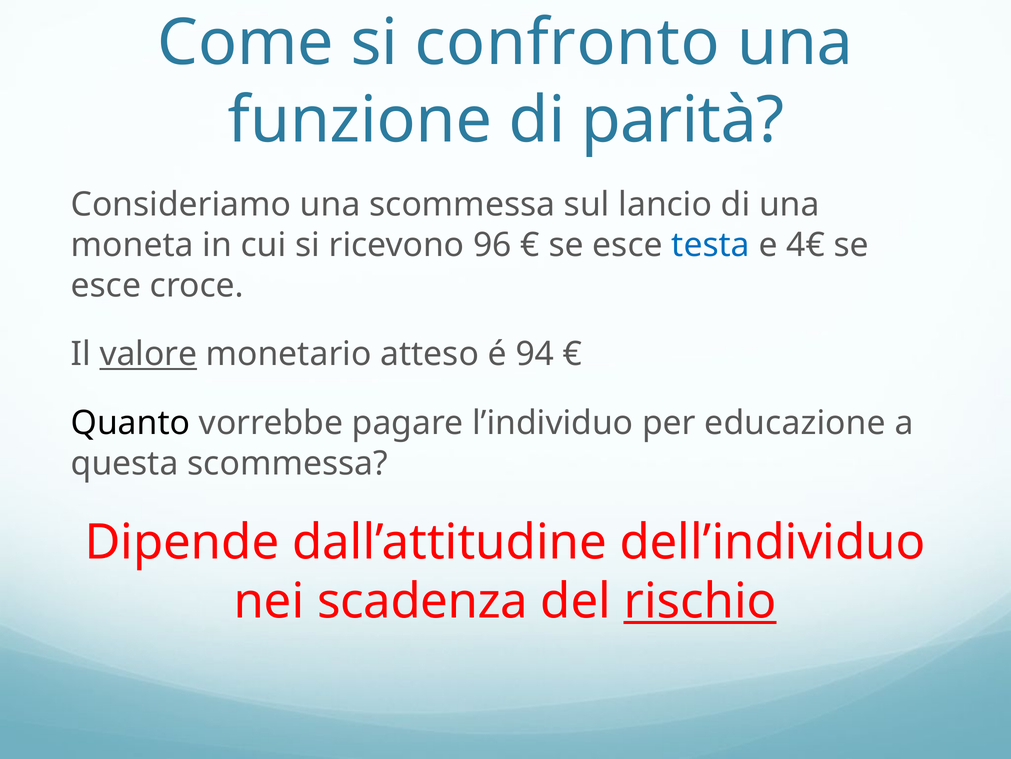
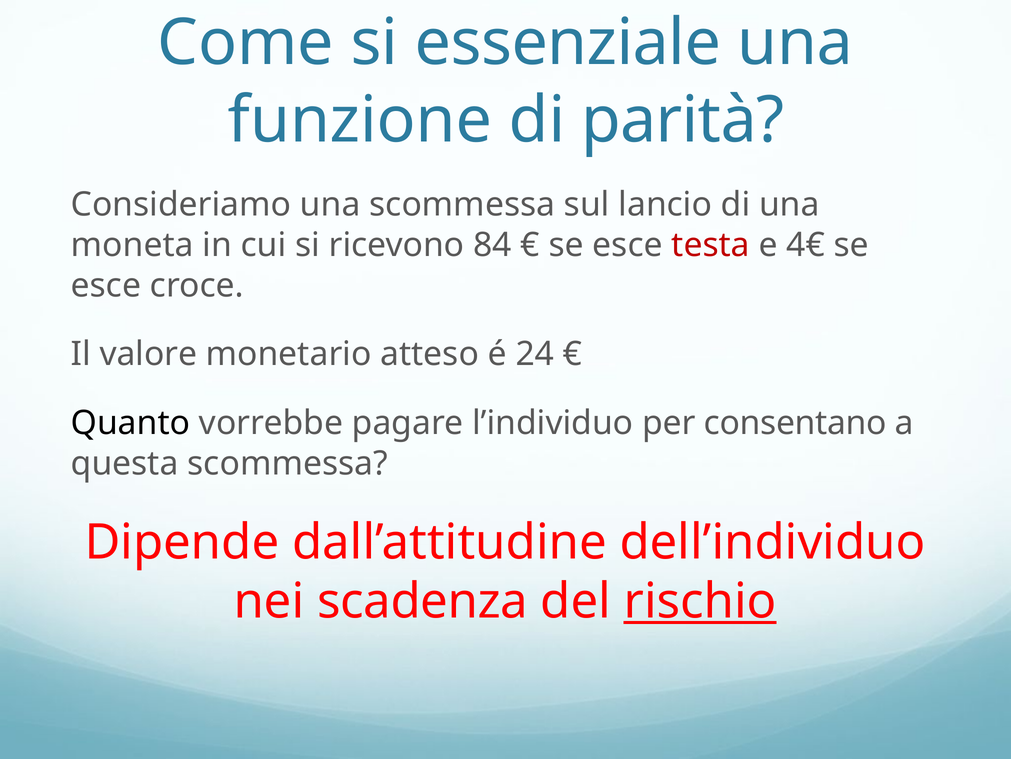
confronto: confronto -> essenziale
96: 96 -> 84
testa colour: blue -> red
valore underline: present -> none
94: 94 -> 24
educazione: educazione -> consentano
